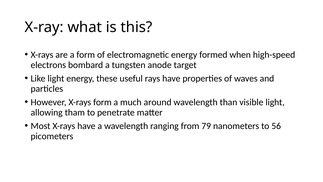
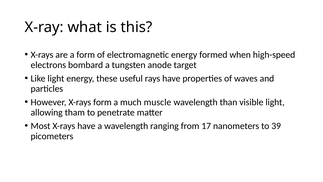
around: around -> muscle
79: 79 -> 17
56: 56 -> 39
